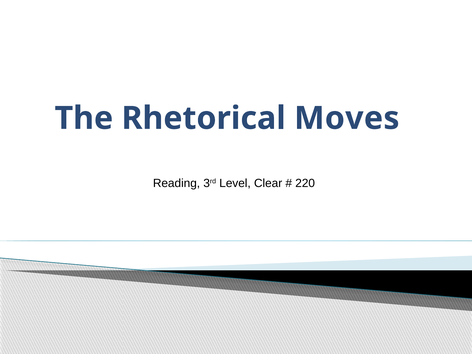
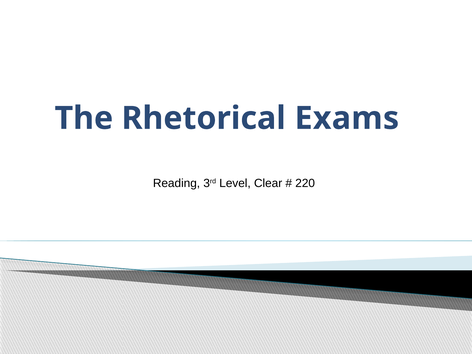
Moves: Moves -> Exams
